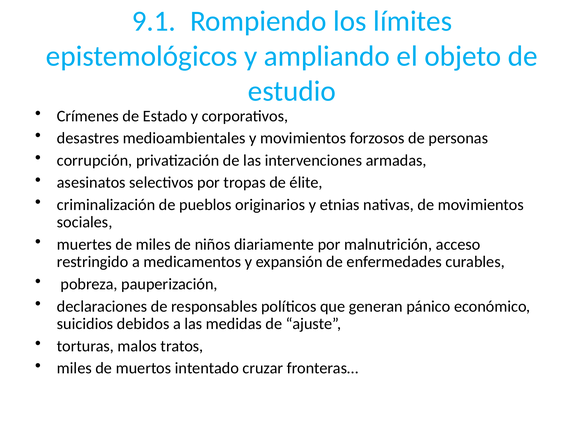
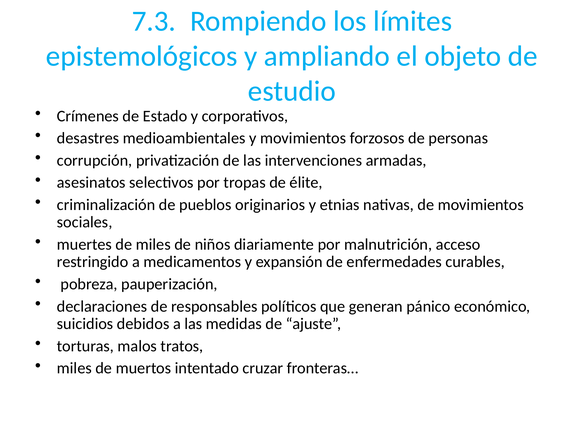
9.1: 9.1 -> 7.3
